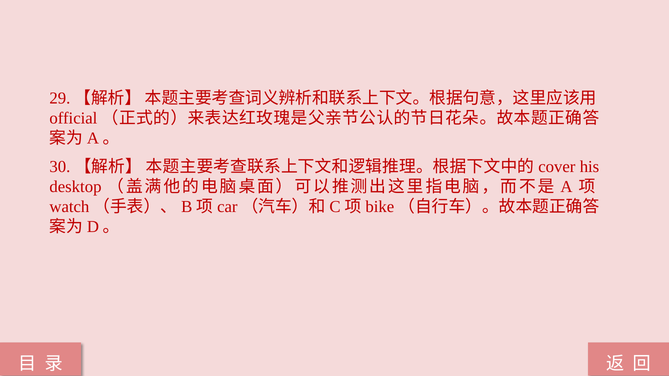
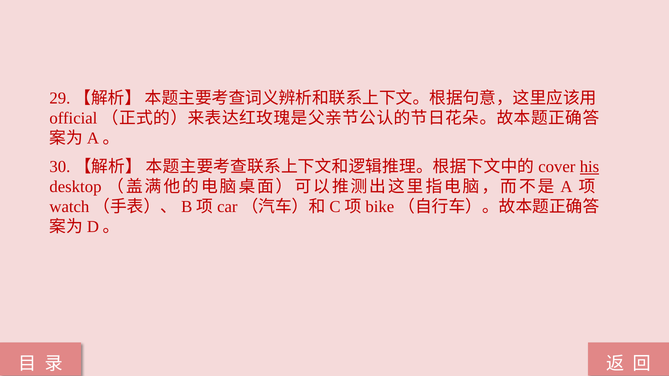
his underline: none -> present
